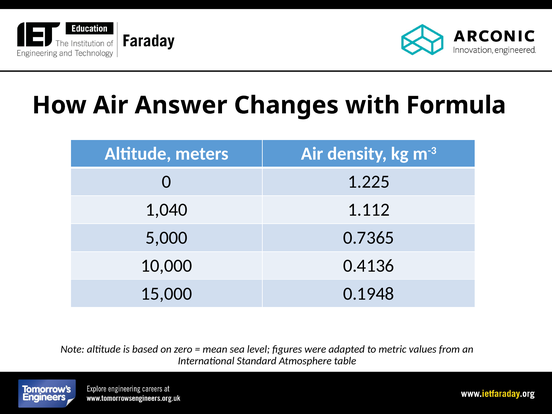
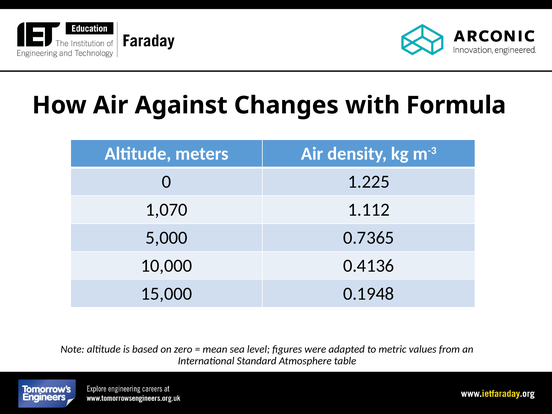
Answer: Answer -> Against
1,040: 1,040 -> 1,070
